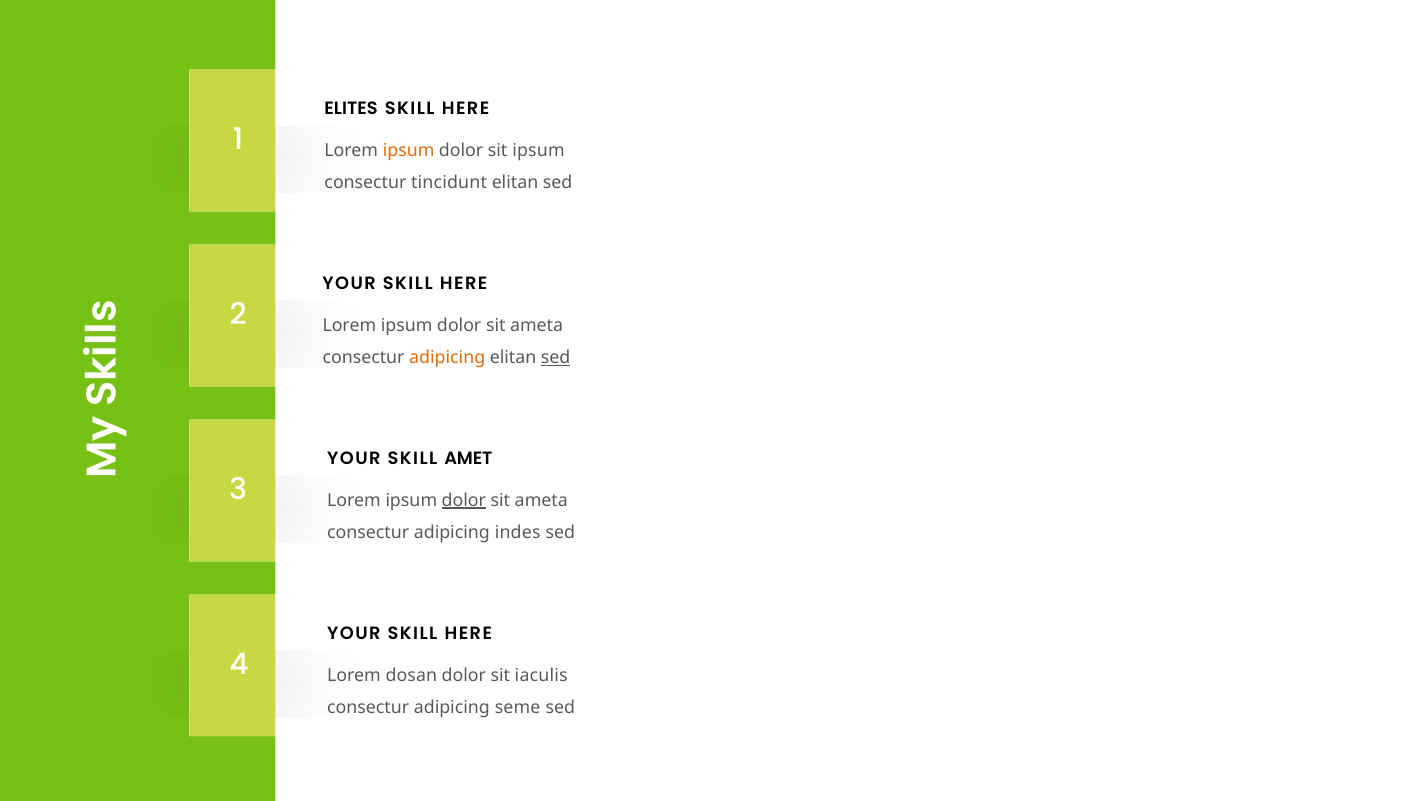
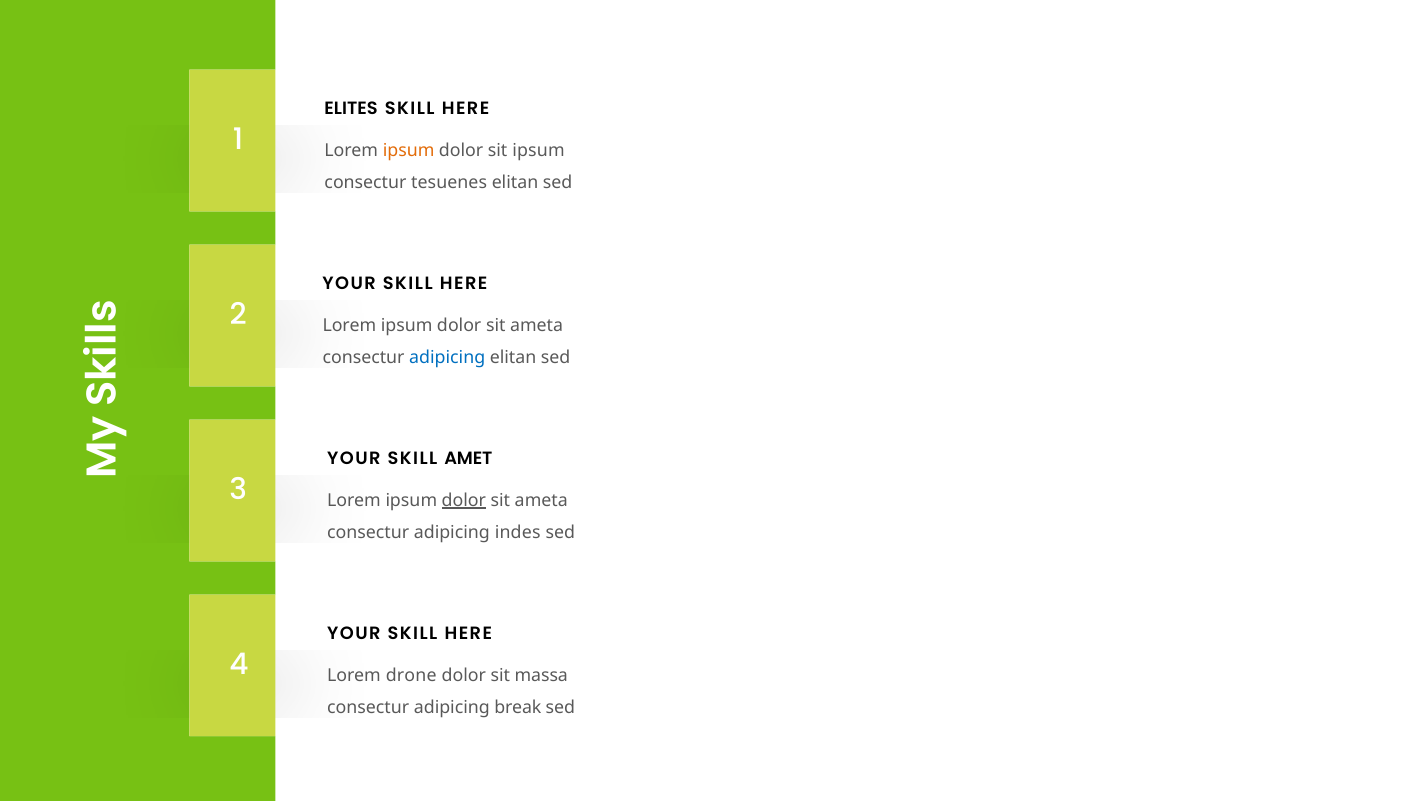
tincidunt: tincidunt -> tesuenes
adipicing at (447, 357) colour: orange -> blue
sed at (556, 357) underline: present -> none
dosan: dosan -> drone
iaculis: iaculis -> massa
seme: seme -> break
